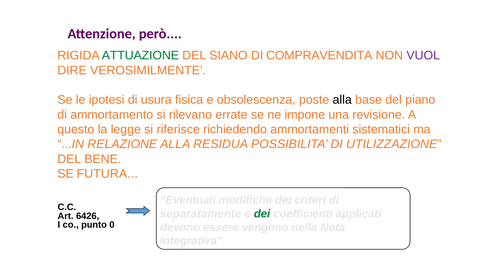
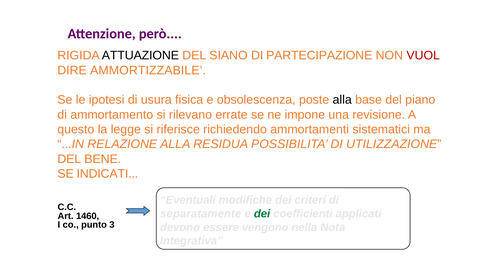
ATTUAZIONE colour: green -> black
COMPRAVENDITA: COMPRAVENDITA -> PARTECIPAZIONE
VUOL colour: purple -> red
VEROSIMILMENTE: VEROSIMILMENTE -> AMMORTIZZABILE
FUTURA: FUTURA -> INDICATI
6426: 6426 -> 1460
0: 0 -> 3
